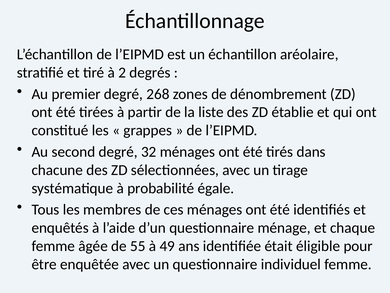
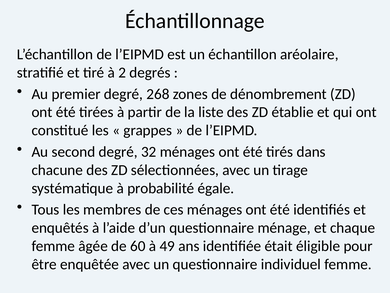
55: 55 -> 60
